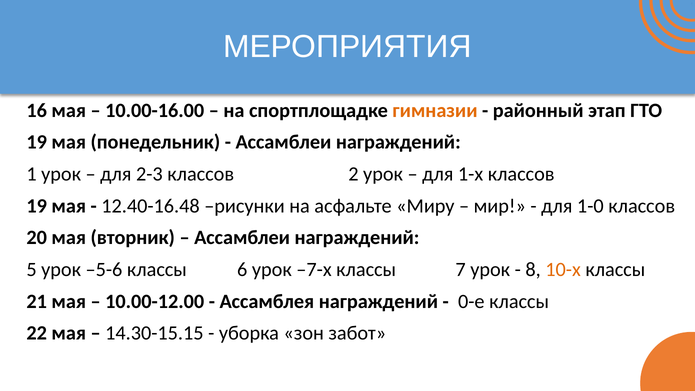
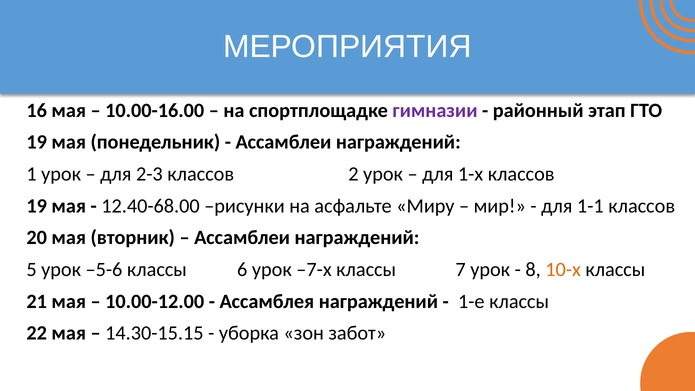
гимназии colour: orange -> purple
12.40-16.48: 12.40-16.48 -> 12.40-68.00
1-0: 1-0 -> 1-1
0-е: 0-е -> 1-е
